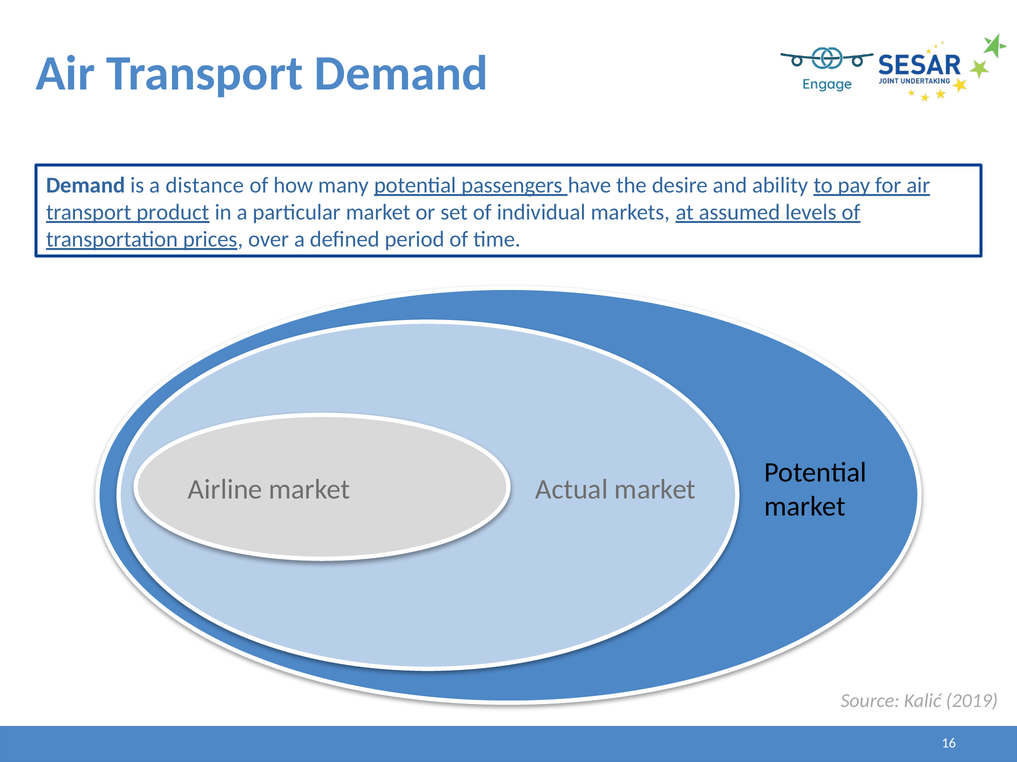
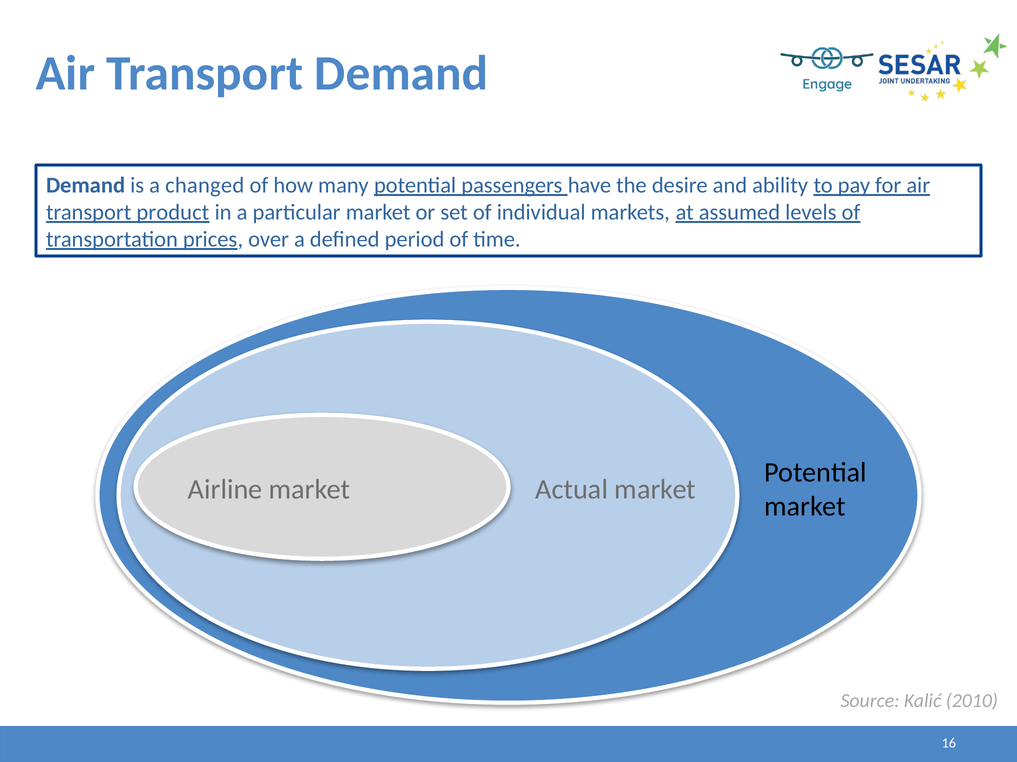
distance: distance -> changed
2019: 2019 -> 2010
